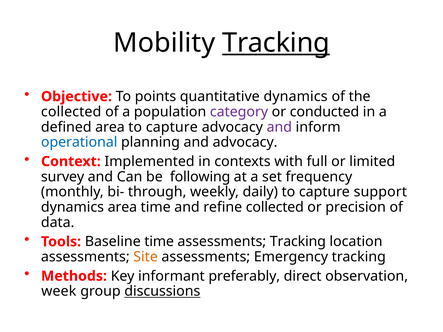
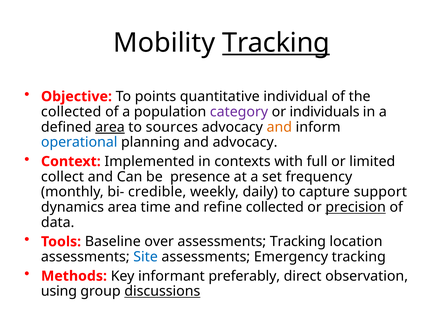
quantitative dynamics: dynamics -> individual
conducted: conducted -> individuals
area at (110, 127) underline: none -> present
capture at (172, 127): capture -> sources
and at (279, 127) colour: purple -> orange
survey: survey -> collect
following: following -> presence
through: through -> credible
precision underline: none -> present
Baseline time: time -> over
Site colour: orange -> blue
week: week -> using
